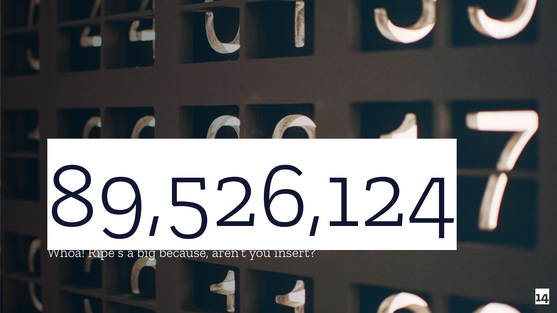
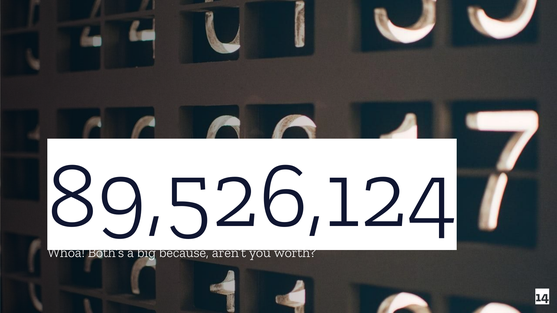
Ripe’s: Ripe’s -> Both’s
insert: insert -> worth
